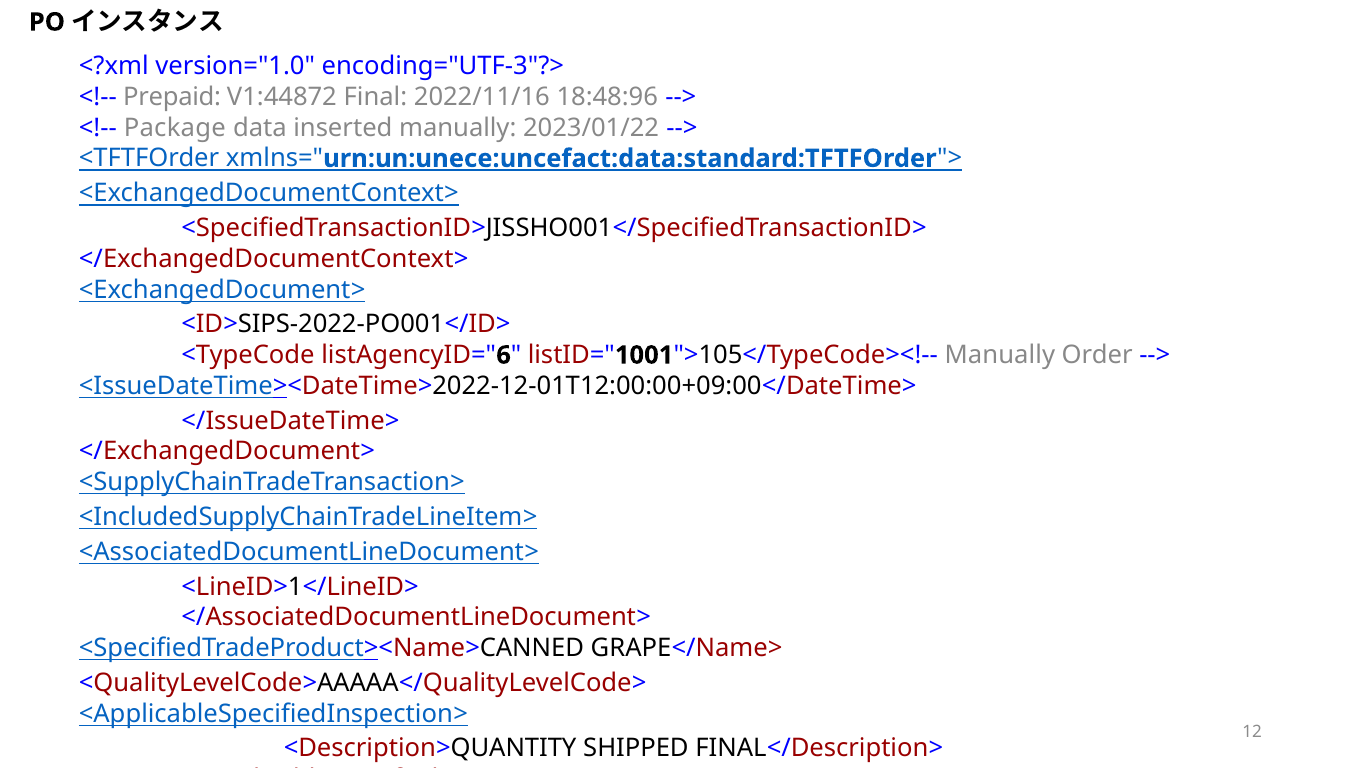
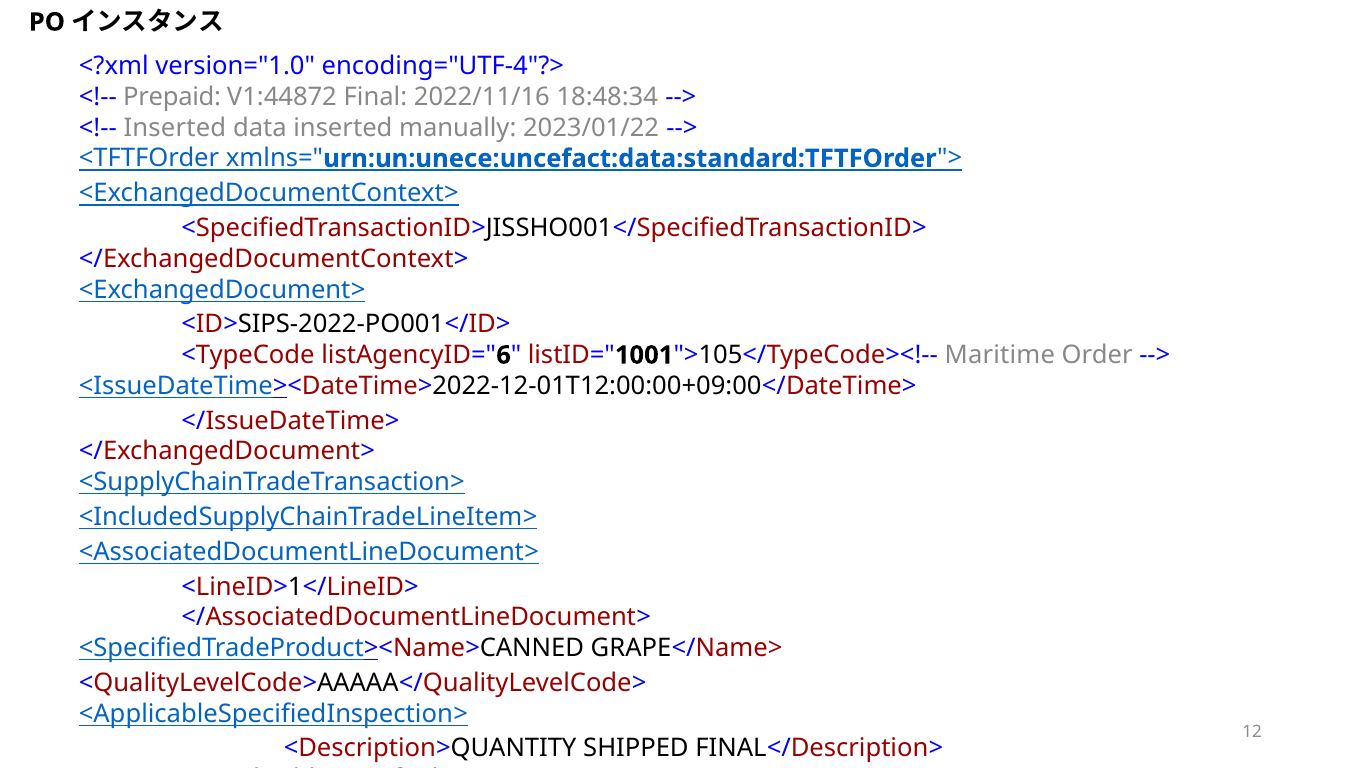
encoding="UTF-3"?>: encoding="UTF-3"?> -> encoding="UTF-4"?>
18:48:96: 18:48:96 -> 18:48:34
Package at (175, 128): Package -> Inserted
Manually at (1000, 355): Manually -> Maritime
